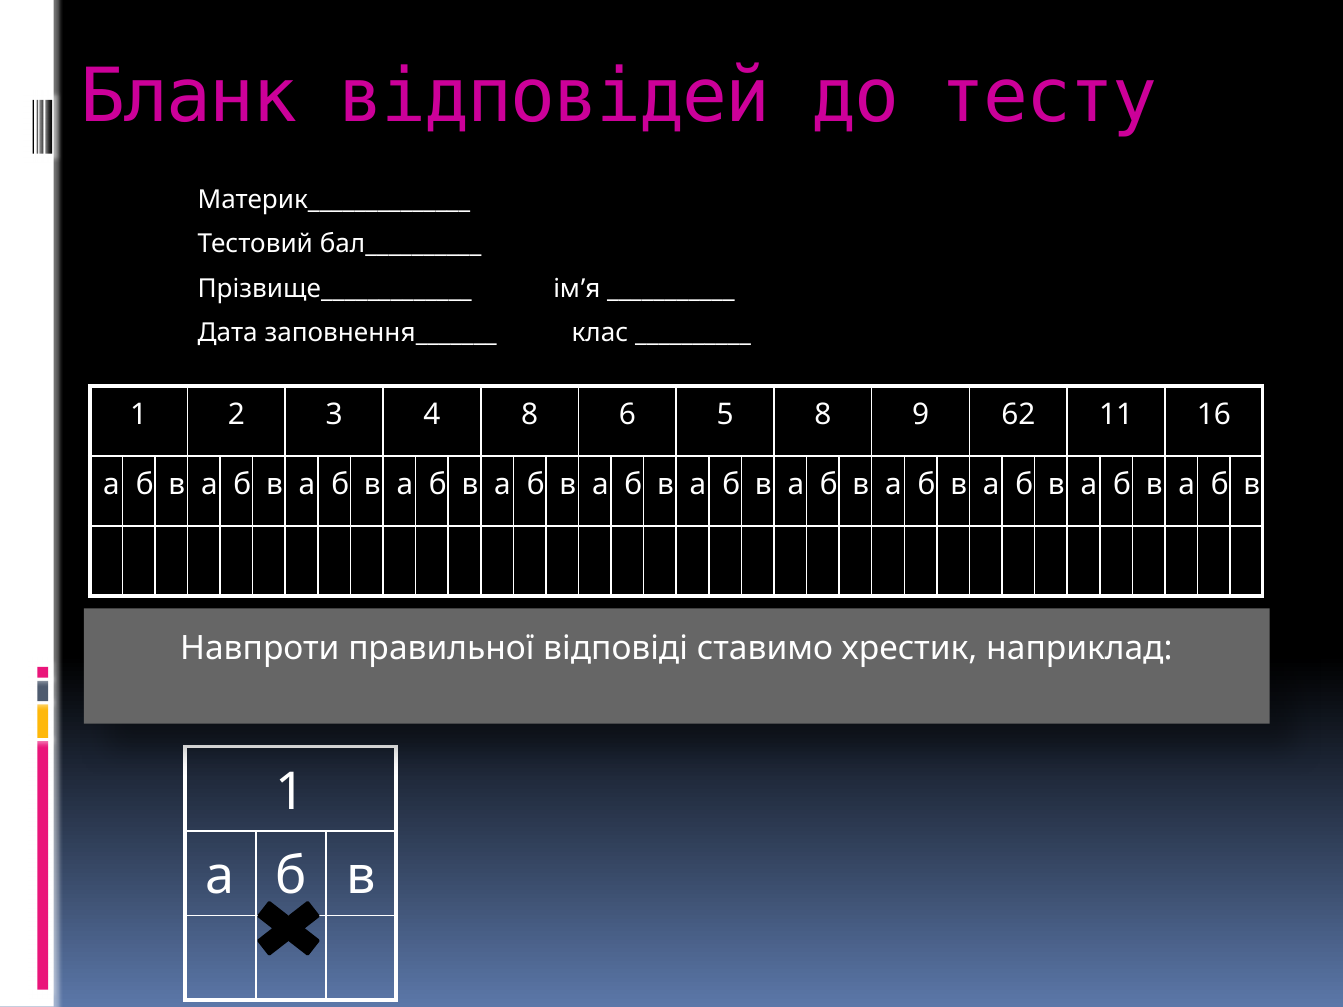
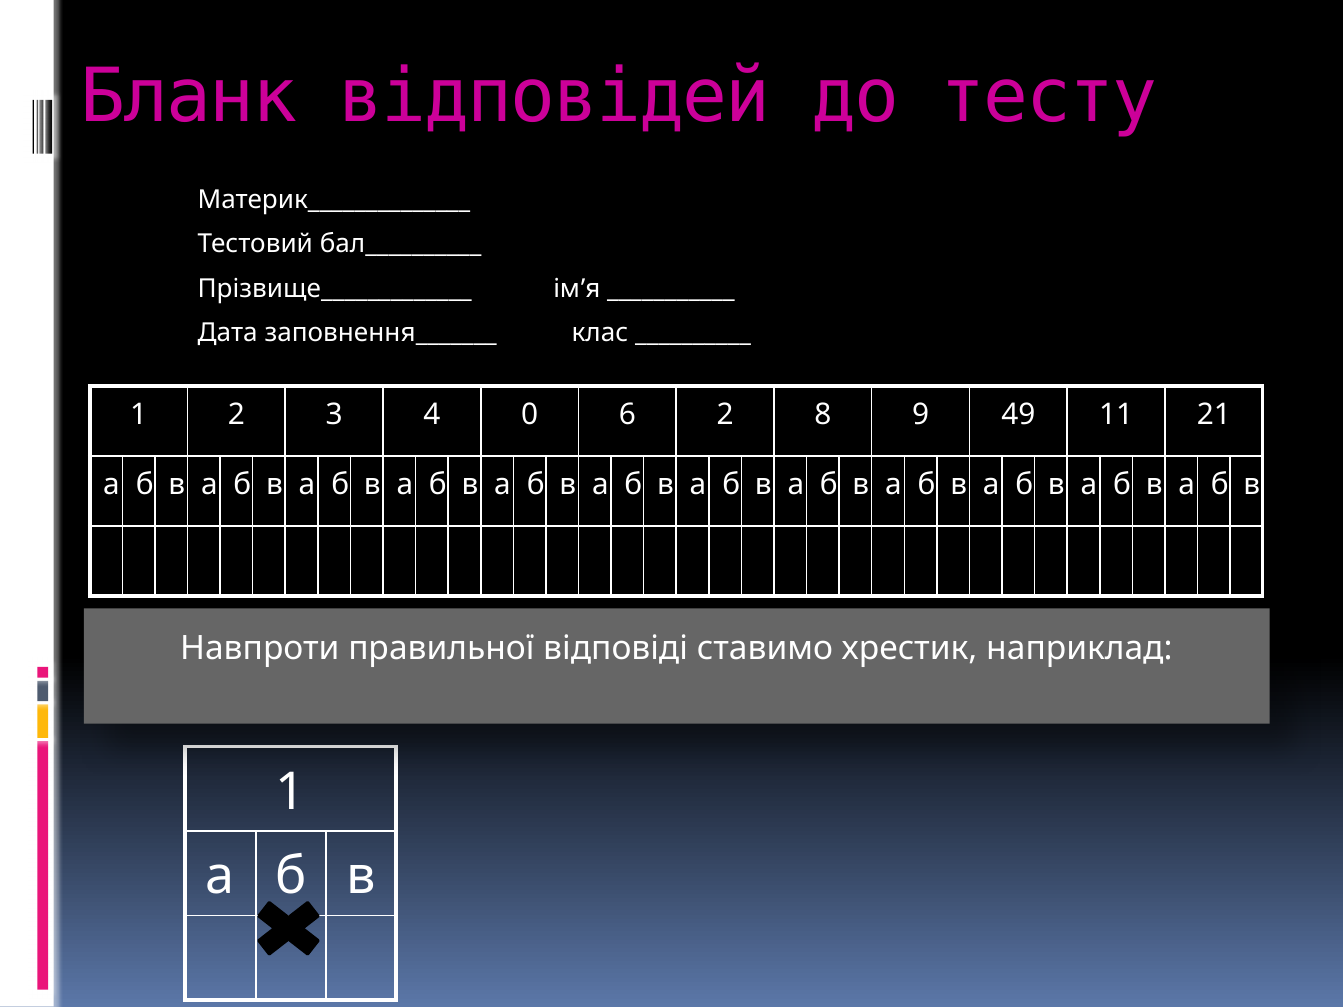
4 8: 8 -> 0
6 5: 5 -> 2
62: 62 -> 49
16: 16 -> 21
